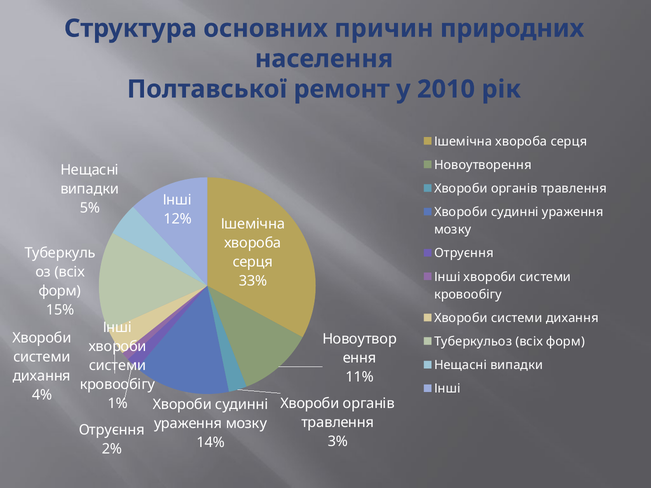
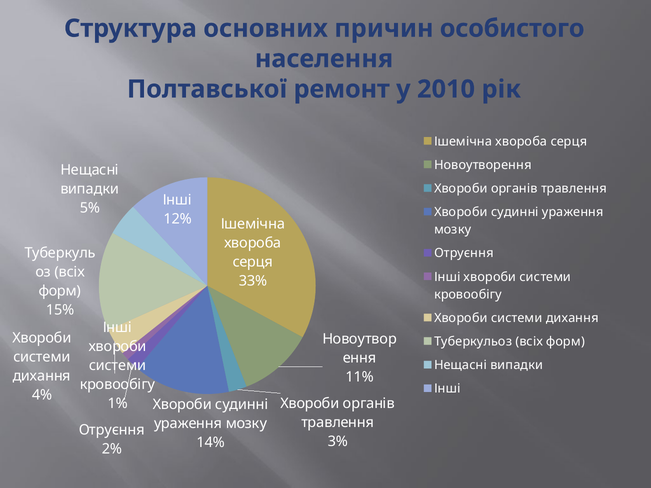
природних: природних -> особистого
